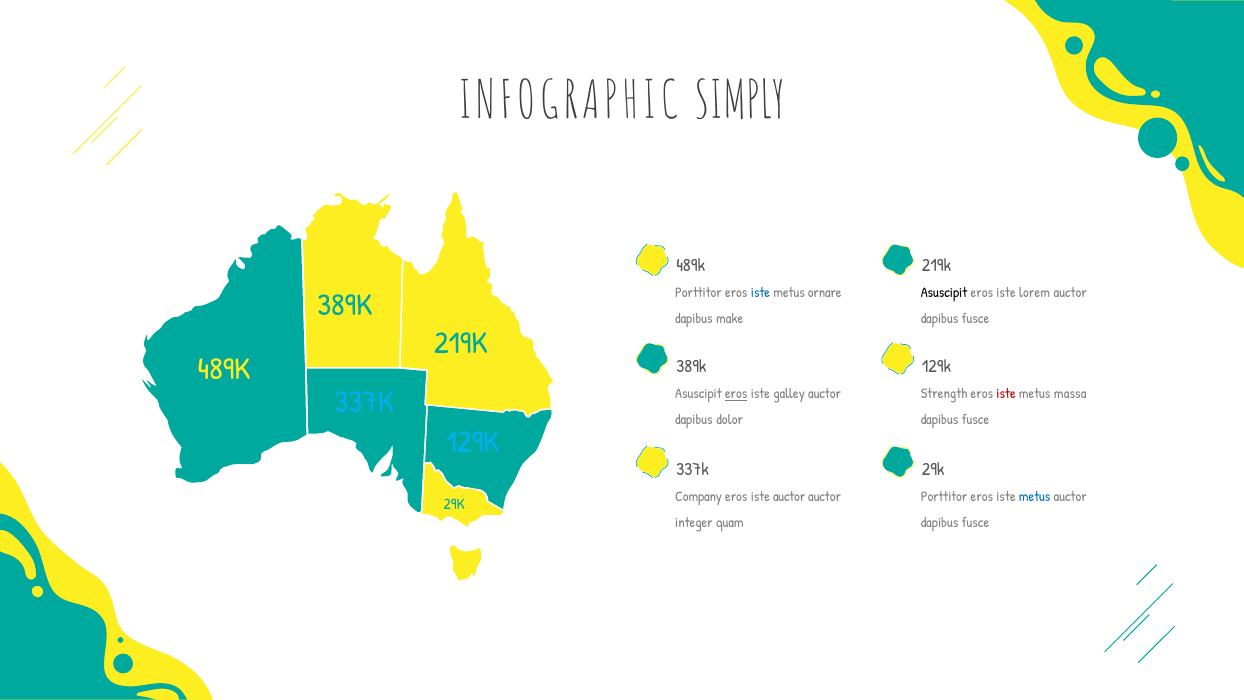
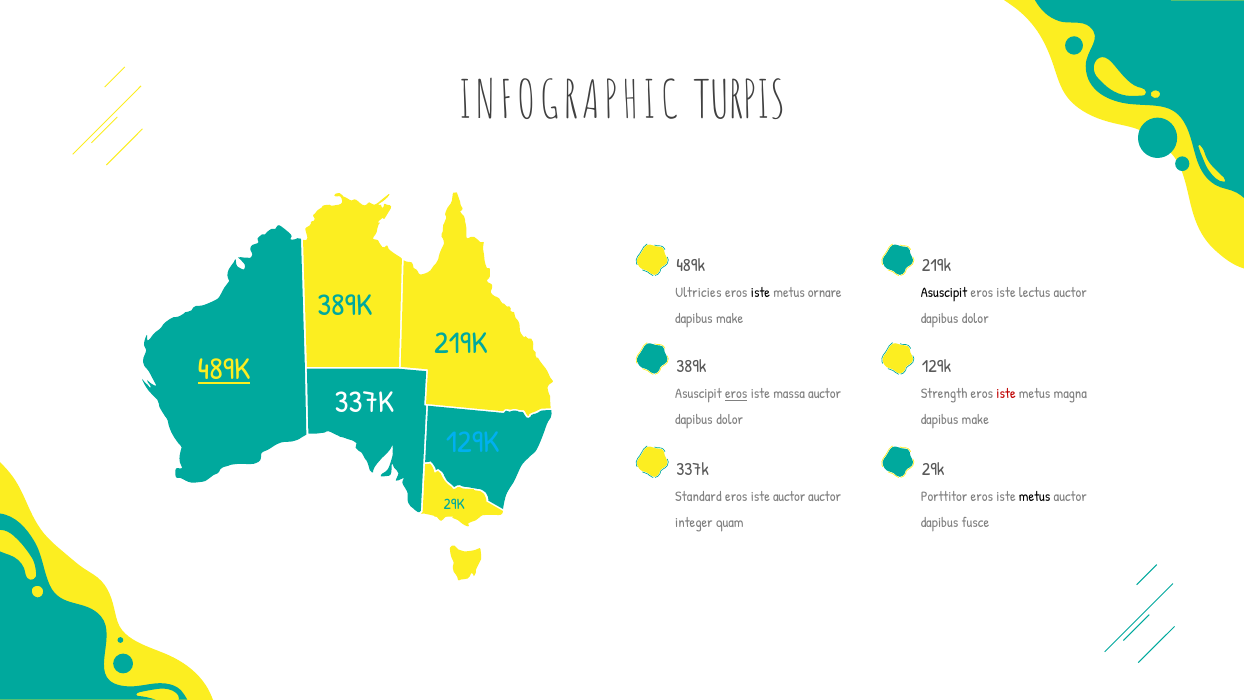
SIMPLY: SIMPLY -> TURPIS
Porttitor at (699, 293): Porttitor -> Ultricies
iste at (760, 293) colour: blue -> black
lorem: lorem -> lectus
fusce at (975, 319): fusce -> dolor
489K at (224, 369) underline: none -> present
galley: galley -> massa
massa: massa -> magna
337K at (364, 402) colour: light blue -> white
fusce at (975, 420): fusce -> make
Company: Company -> Standard
metus at (1035, 497) colour: blue -> black
